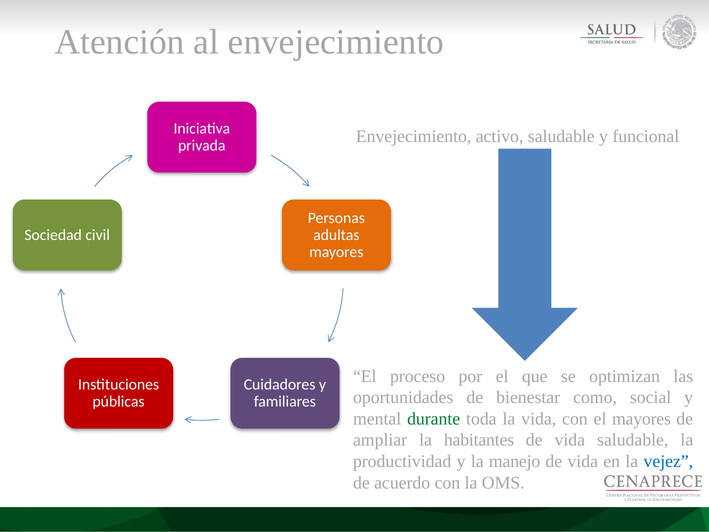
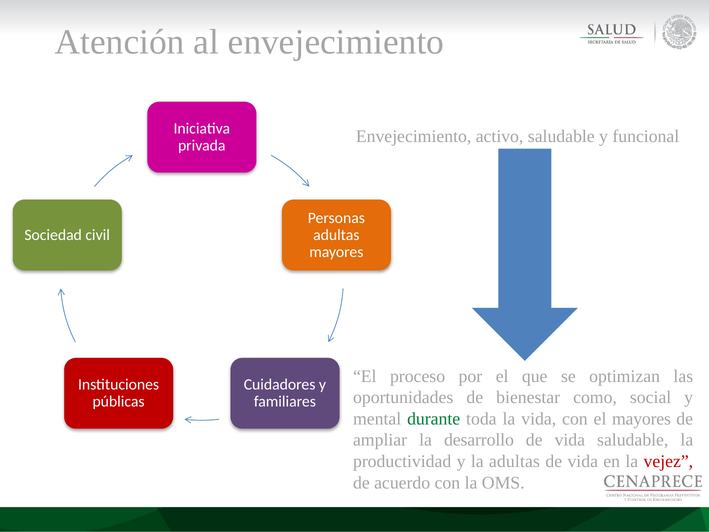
habitantes: habitantes -> desarrollo
la manejo: manejo -> adultas
vejez colour: blue -> red
